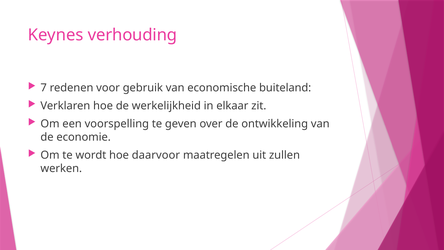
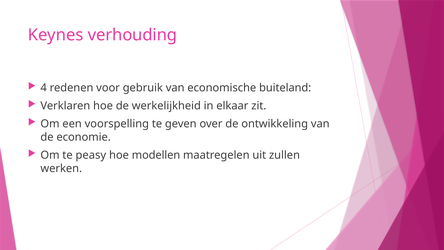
7: 7 -> 4
wordt: wordt -> peasy
daarvoor: daarvoor -> modellen
